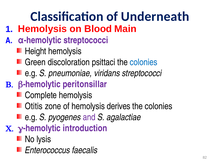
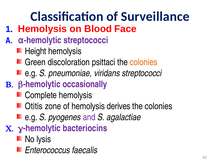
Underneath: Underneath -> Surveillance
Main: Main -> Face
colonies at (144, 62) colour: blue -> orange
peritonsillar: peritonsillar -> occasionally
introduction: introduction -> bacteriocins
